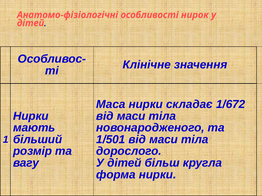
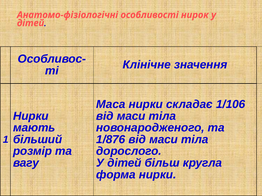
1/672: 1/672 -> 1/106
1/501: 1/501 -> 1/876
